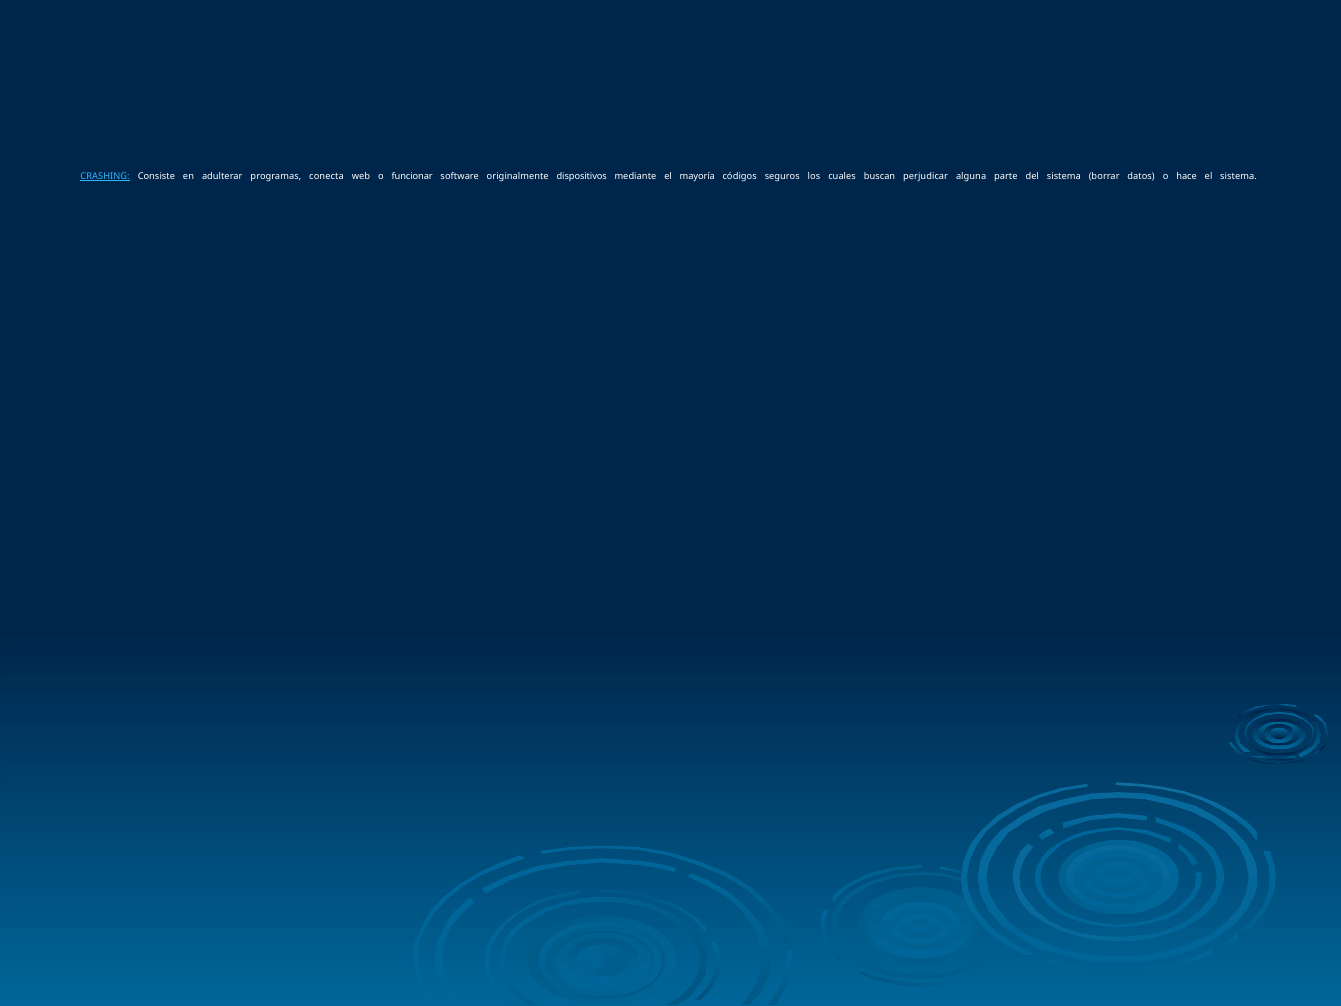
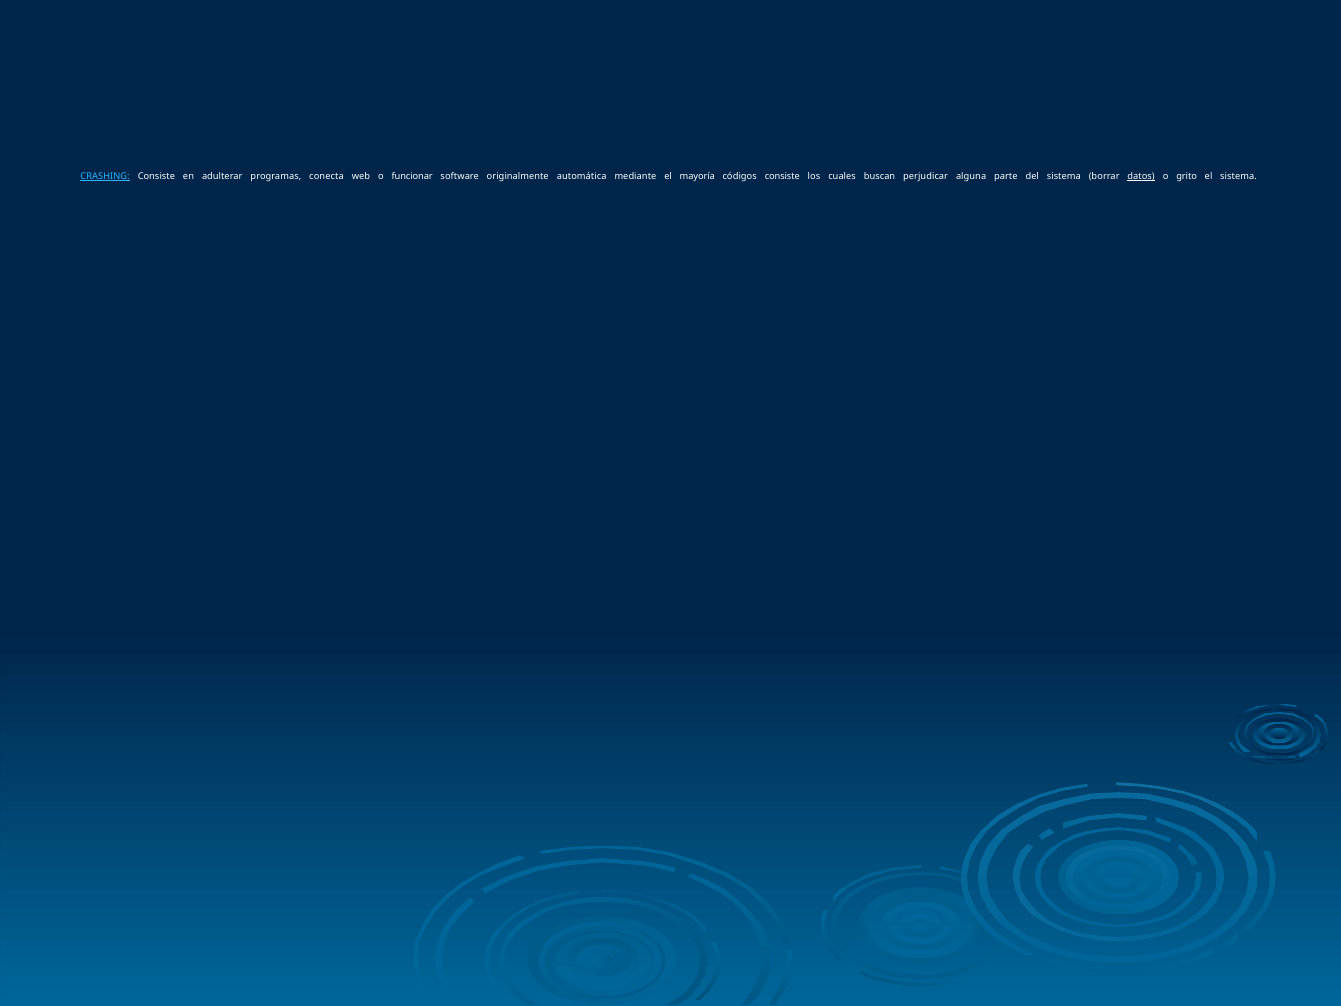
dispositivos: dispositivos -> automática
códigos seguros: seguros -> consiste
datos underline: none -> present
hace: hace -> grito
